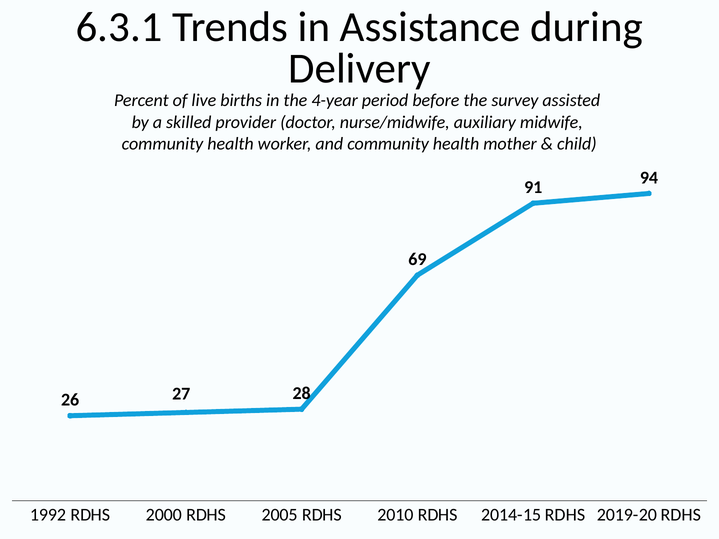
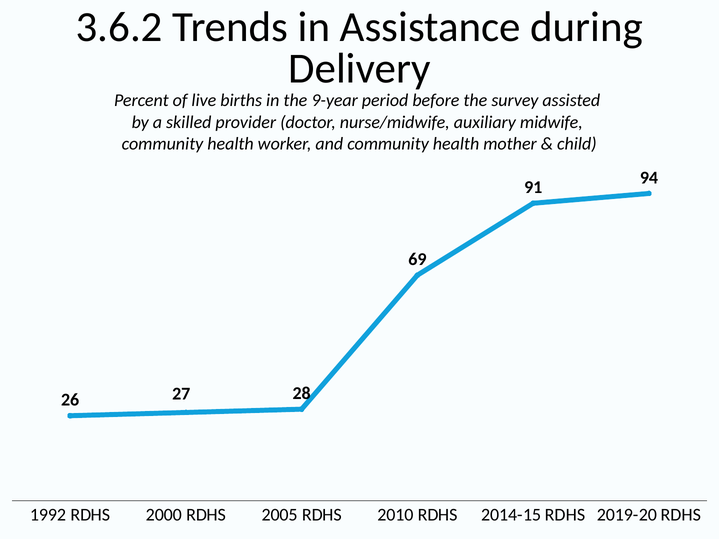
6.3.1: 6.3.1 -> 3.6.2
4-year: 4-year -> 9-year
